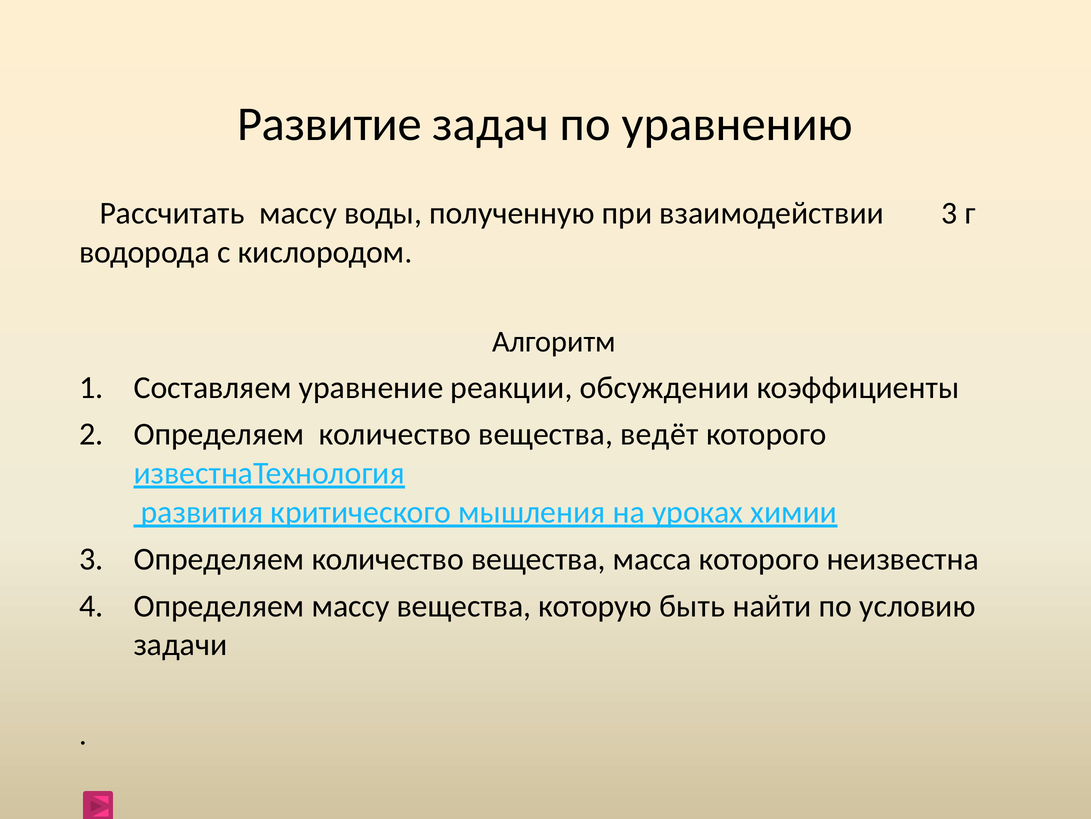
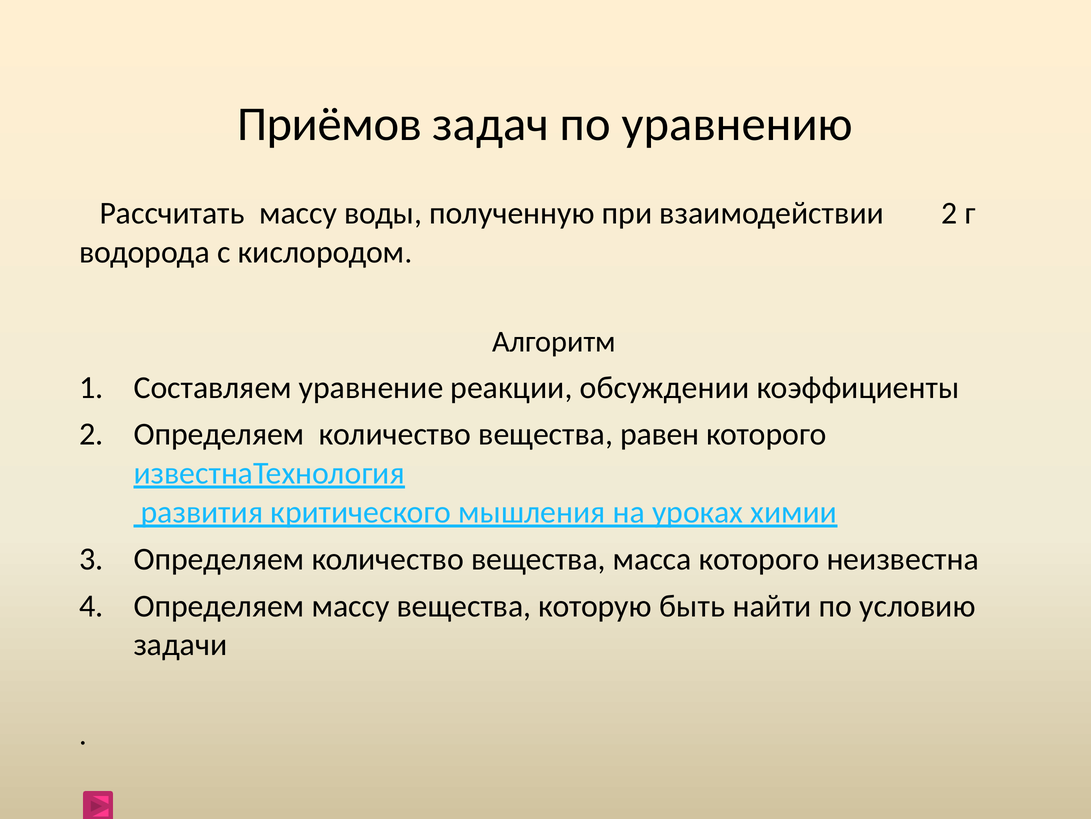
Развитие: Развитие -> Приёмов
взаимодействии 3: 3 -> 2
ведёт: ведёт -> равен
